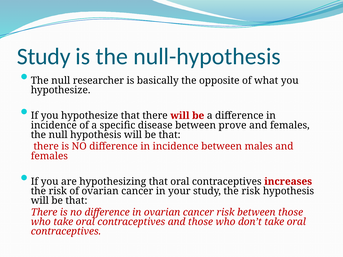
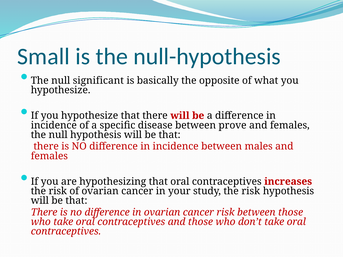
Study at (44, 57): Study -> Small
researcher: researcher -> significant
